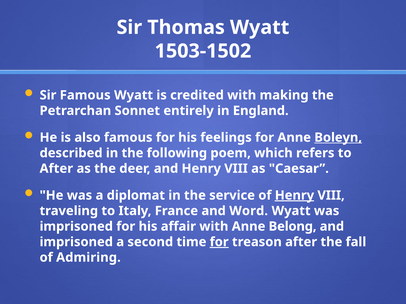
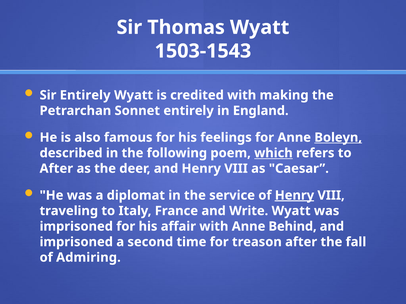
1503-1502: 1503-1502 -> 1503-1543
Sir Famous: Famous -> Entirely
which underline: none -> present
Word: Word -> Write
Belong: Belong -> Behind
for at (219, 242) underline: present -> none
